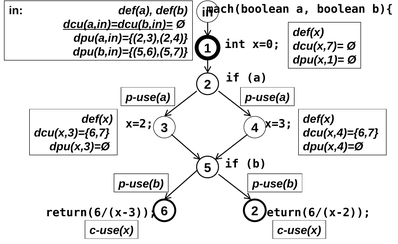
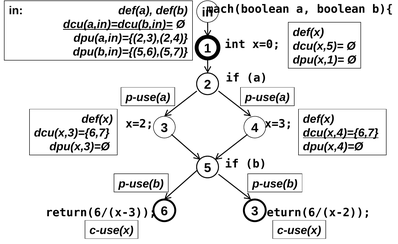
dcu(x,7)=: dcu(x,7)= -> dcu(x,5)=
dcu(x,4)={6,7 underline: none -> present
6 2: 2 -> 3
